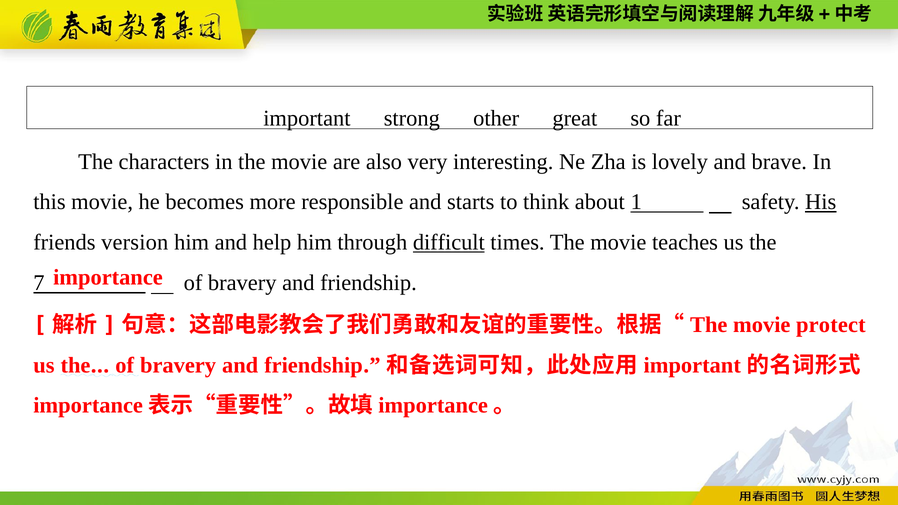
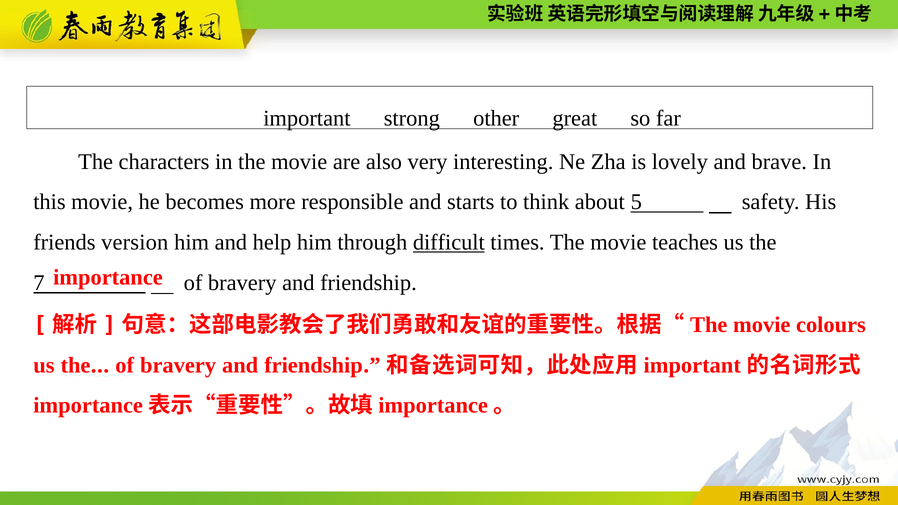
1: 1 -> 5
His underline: present -> none
protect: protect -> colours
